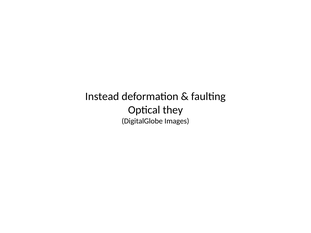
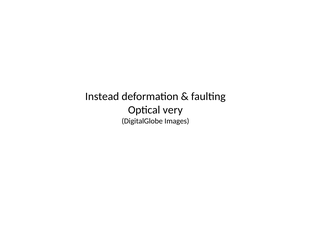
they: they -> very
